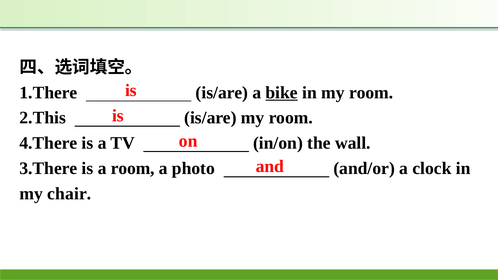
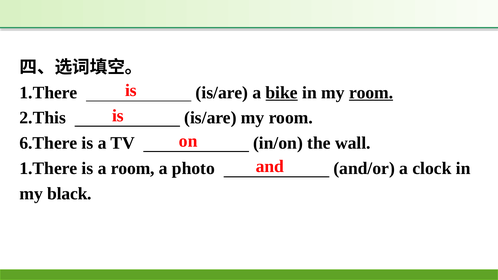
room at (371, 93) underline: none -> present
4.There: 4.There -> 6.There
3.There at (48, 168): 3.There -> 1.There
chair: chair -> black
